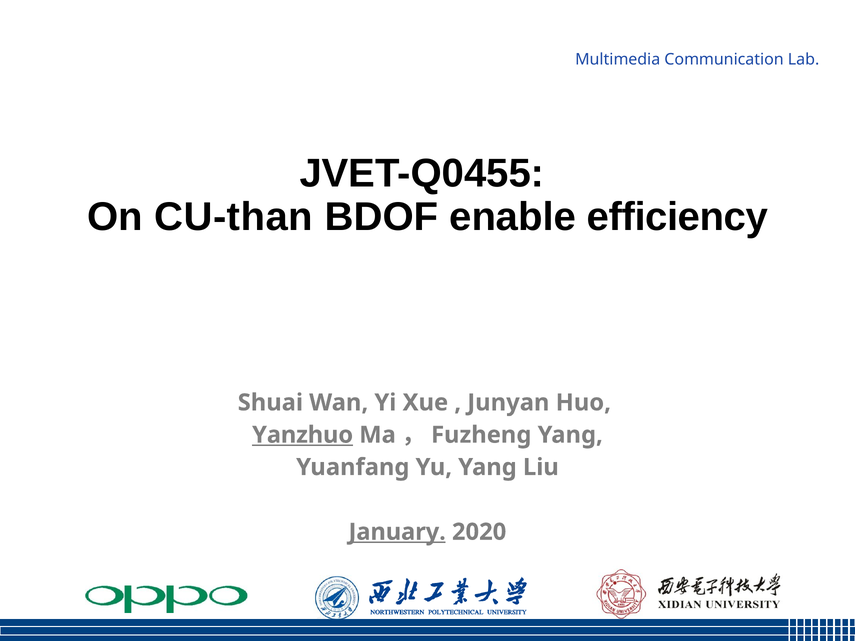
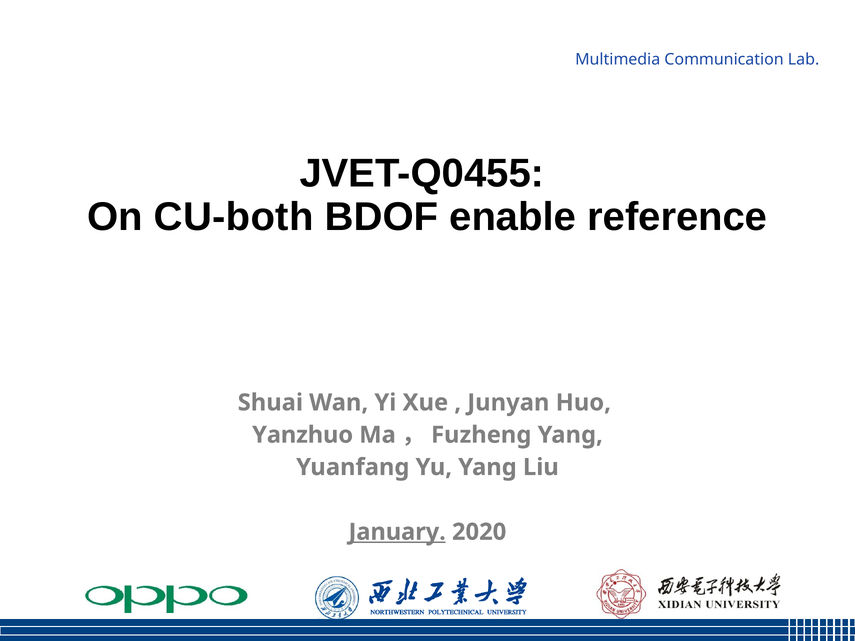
CU-than: CU-than -> CU-both
efficiency: efficiency -> reference
Yanzhuo underline: present -> none
